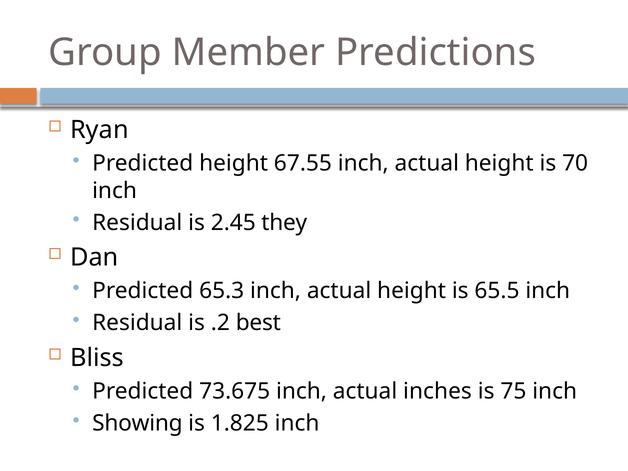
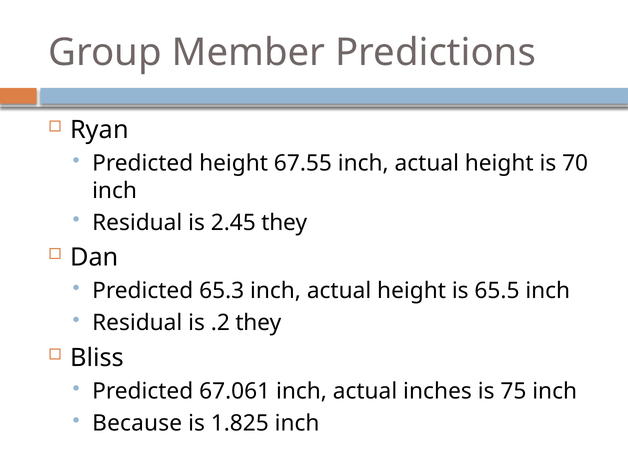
.2 best: best -> they
73.675: 73.675 -> 67.061
Showing: Showing -> Because
